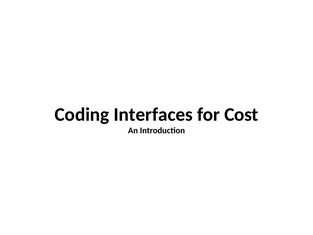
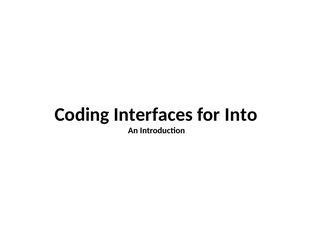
Cost: Cost -> Into
